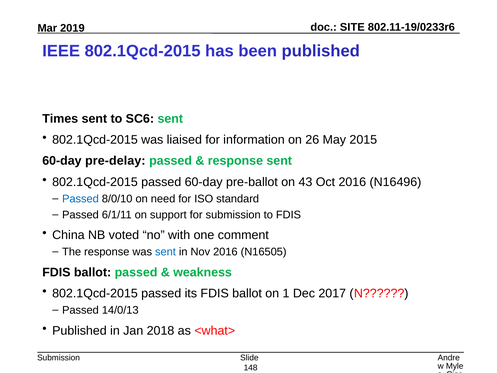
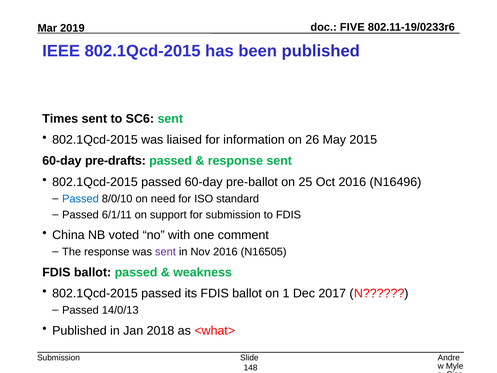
SITE: SITE -> FIVE
pre-delay: pre-delay -> pre-drafts
43: 43 -> 25
sent at (165, 252) colour: blue -> purple
